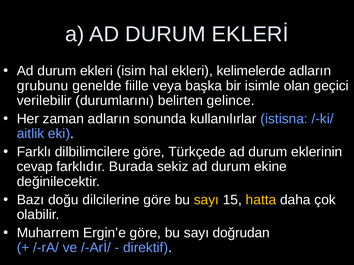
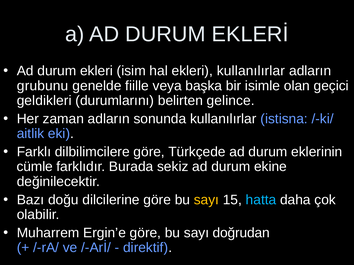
ekleri kelimelerde: kelimelerde -> kullanılırlar
verilebilir: verilebilir -> geldikleri
cevap: cevap -> cümle
hatta colour: yellow -> light blue
